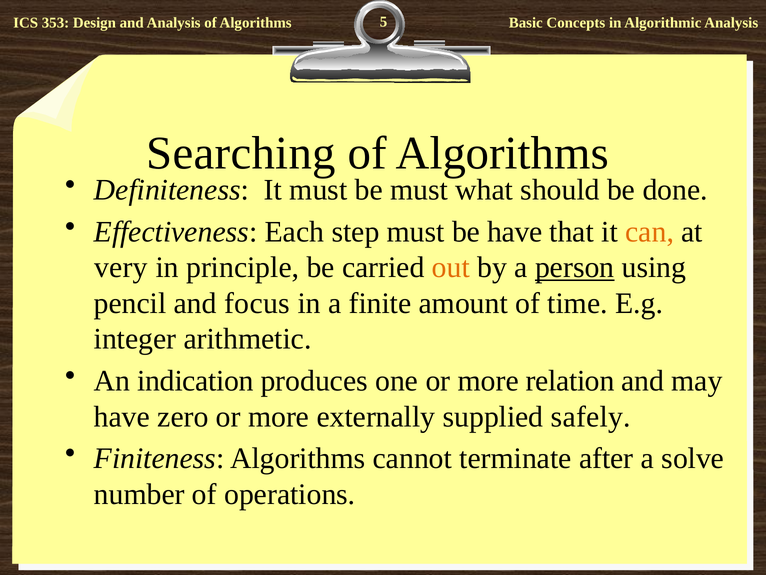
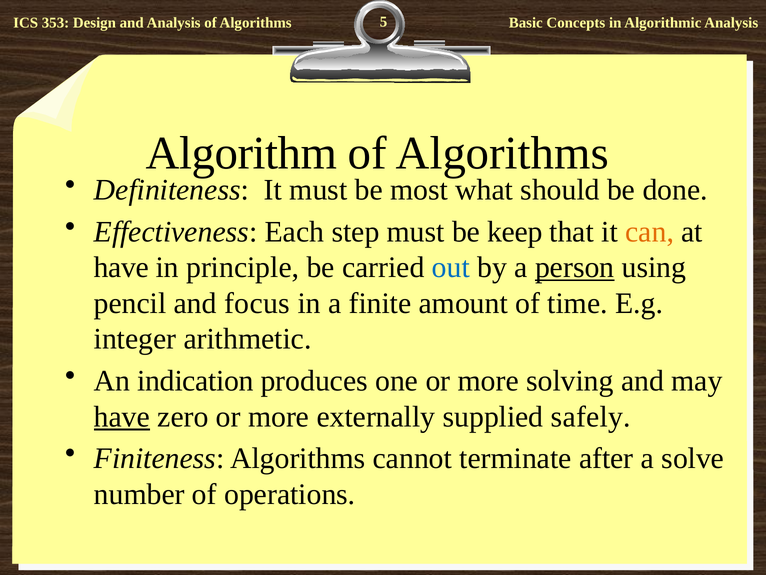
Searching: Searching -> Algorithm
be must: must -> most
be have: have -> keep
very at (121, 267): very -> have
out colour: orange -> blue
relation: relation -> solving
have at (122, 416) underline: none -> present
